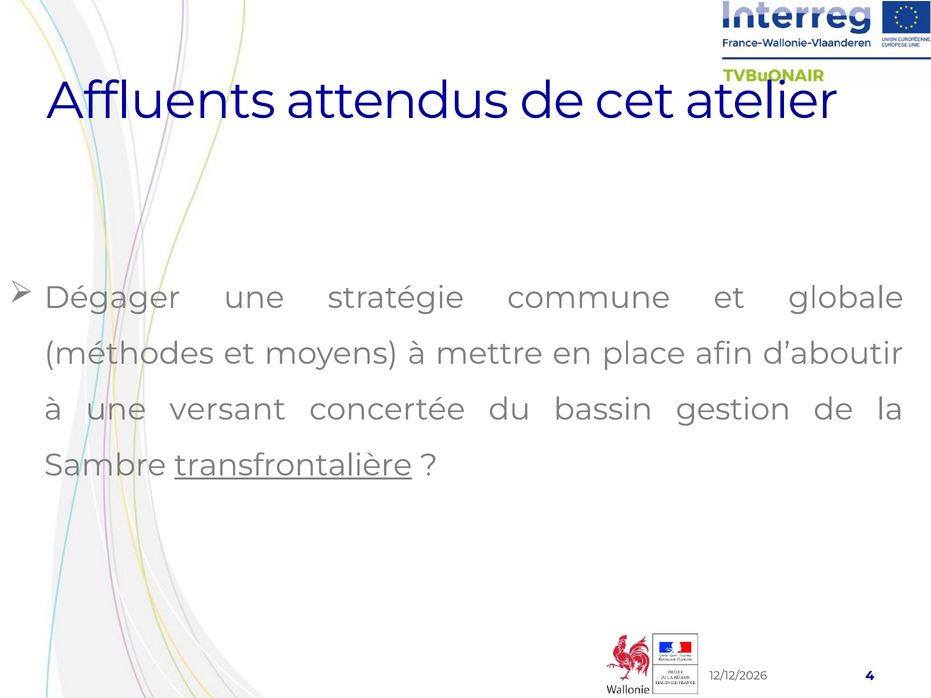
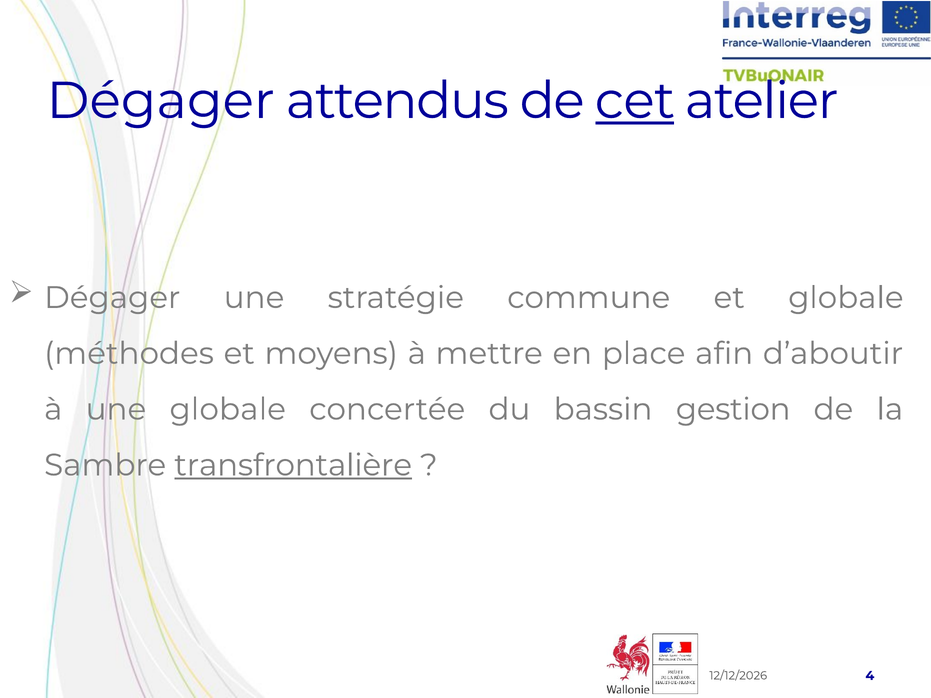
Affluents at (161, 101): Affluents -> Dégager
cet underline: none -> present
une versant: versant -> globale
